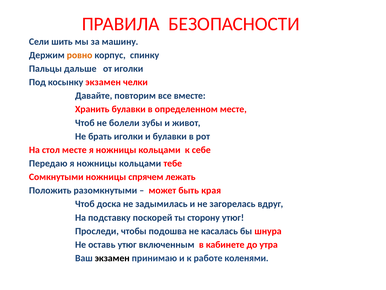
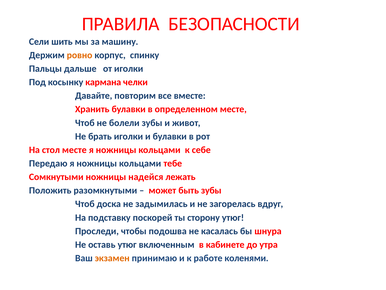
косынку экзамен: экзамен -> кармана
спрячем: спрячем -> надейся
быть края: края -> зубы
экзамен at (112, 258) colour: black -> orange
